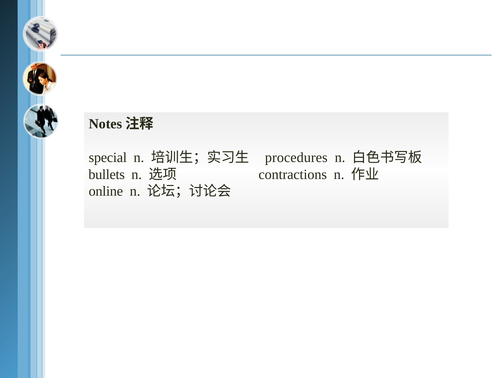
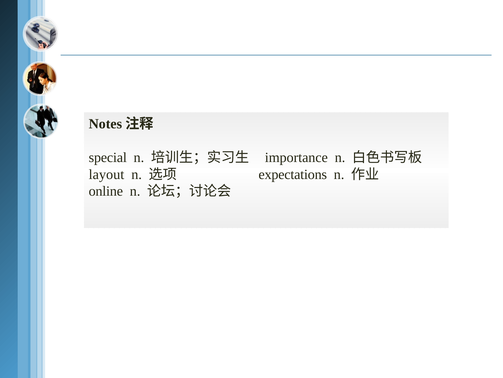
procedures: procedures -> importance
bullets: bullets -> layout
contractions: contractions -> expectations
